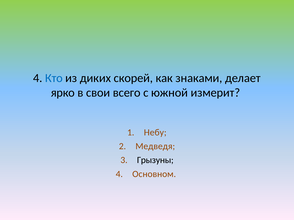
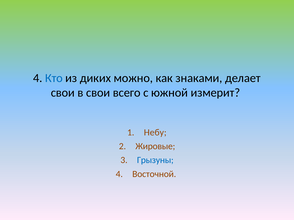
скорей: скорей -> можно
ярко at (63, 93): ярко -> свои
Медведя: Медведя -> Жировые
Грызуны colour: black -> blue
Основном: Основном -> Восточной
